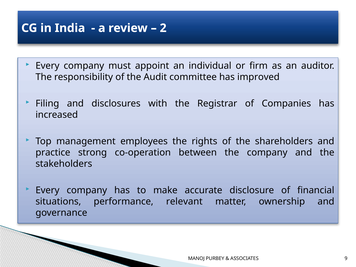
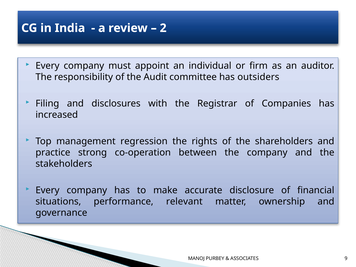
improved: improved -> outsiders
employees: employees -> regression
